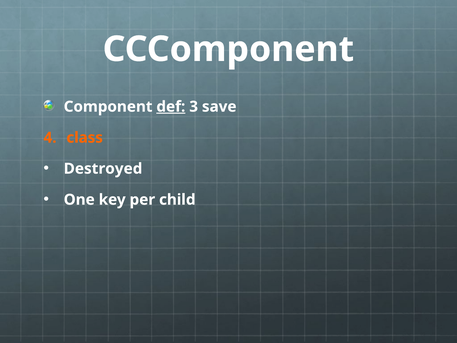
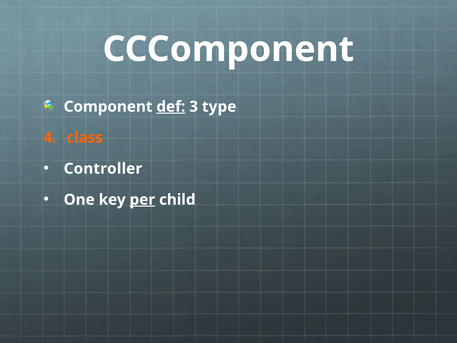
save: save -> type
Destroyed: Destroyed -> Controller
per underline: none -> present
